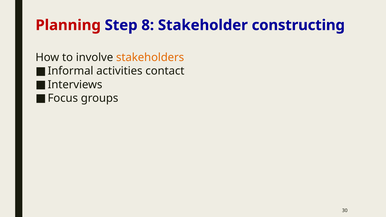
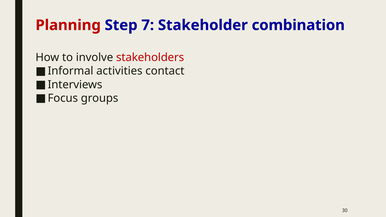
8: 8 -> 7
constructing: constructing -> combination
stakeholders colour: orange -> red
